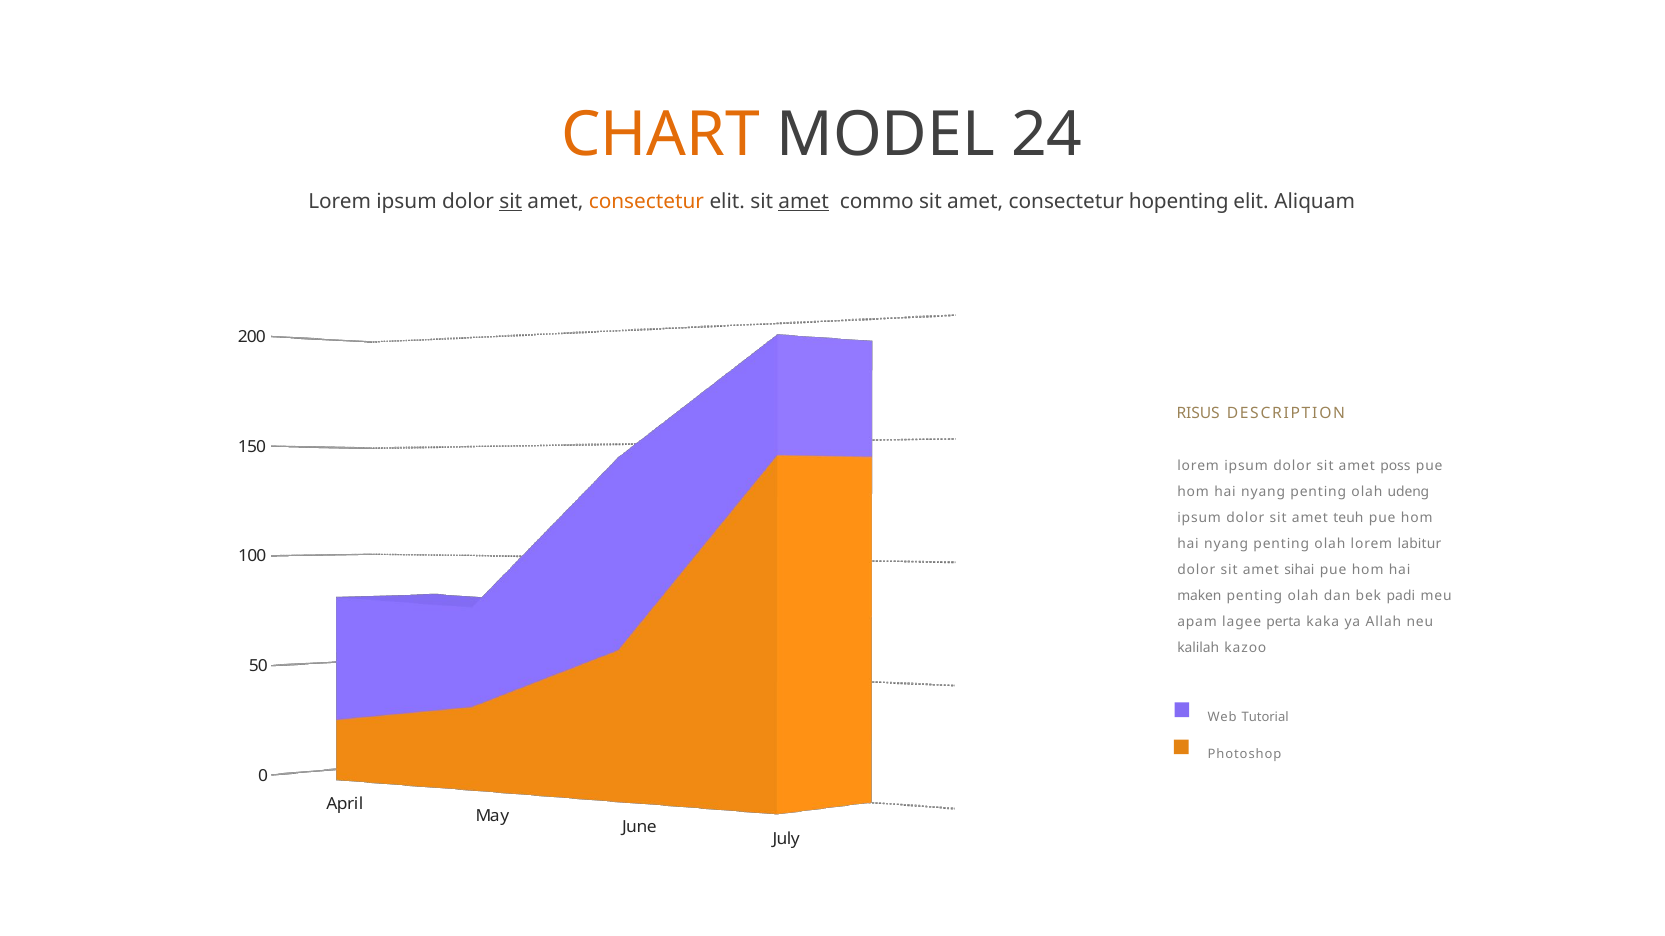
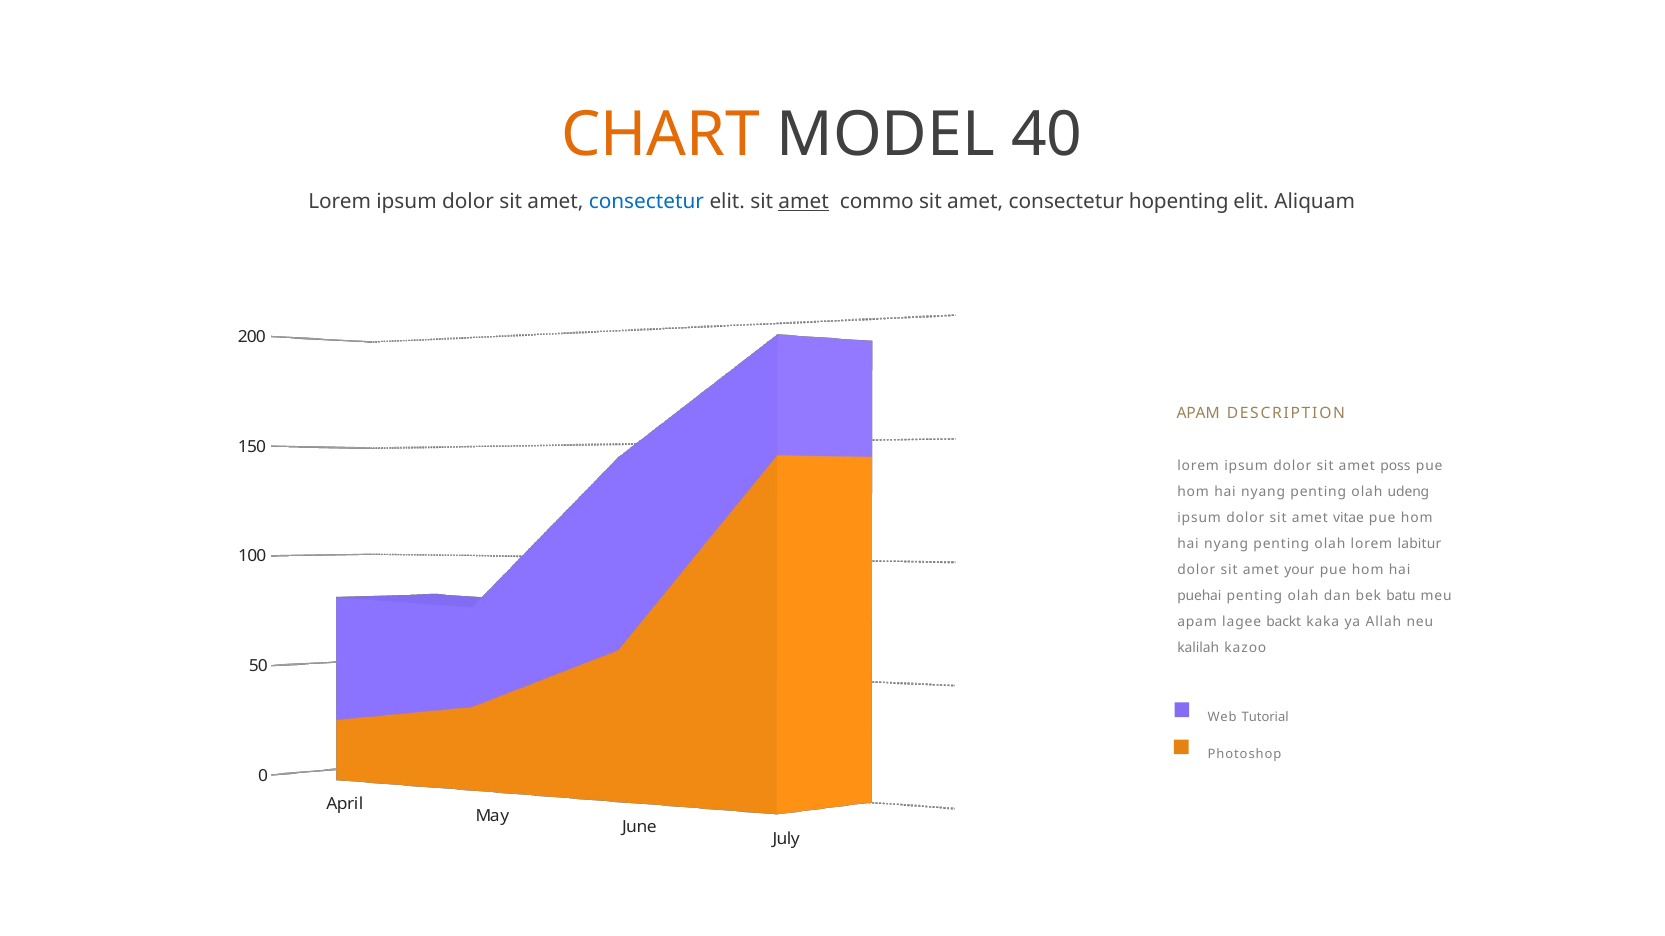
24: 24 -> 40
sit at (511, 201) underline: present -> none
consectetur at (646, 201) colour: orange -> blue
RISUS at (1198, 414): RISUS -> APAM
teuh: teuh -> vitae
sihai: sihai -> your
maken: maken -> puehai
padi: padi -> batu
perta: perta -> backt
